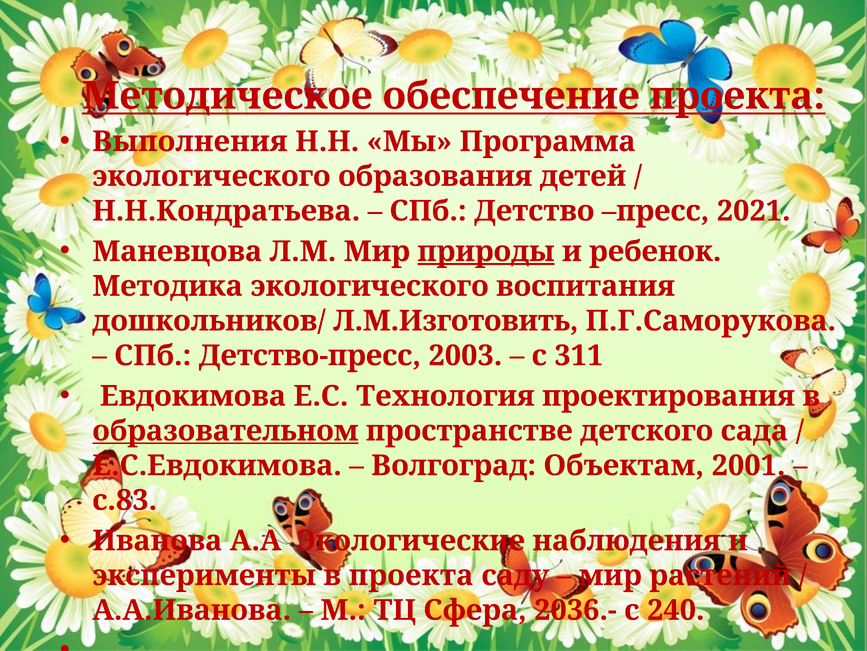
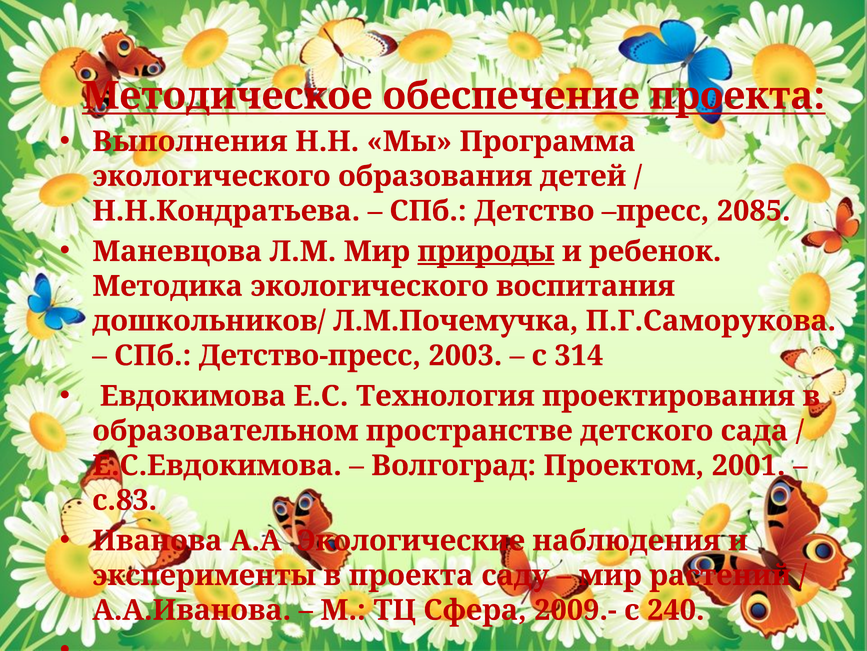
2021: 2021 -> 2085
Л.М.Изготовить: Л.М.Изготовить -> Л.М.Почемучка
311: 311 -> 314
образовательном underline: present -> none
Объектам: Объектам -> Проектом
2036.-: 2036.- -> 2009.-
